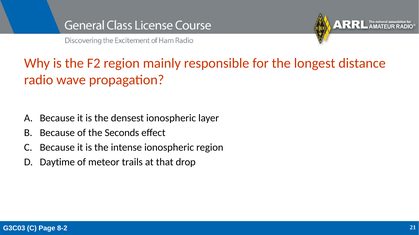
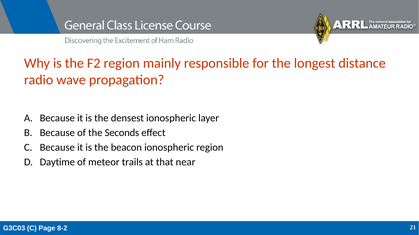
intense: intense -> beacon
drop: drop -> near
